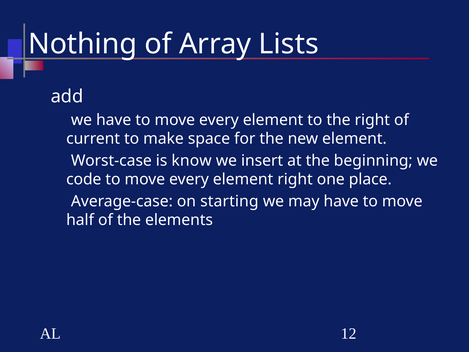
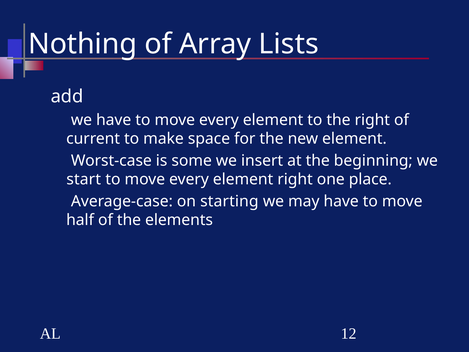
know: know -> some
code: code -> start
